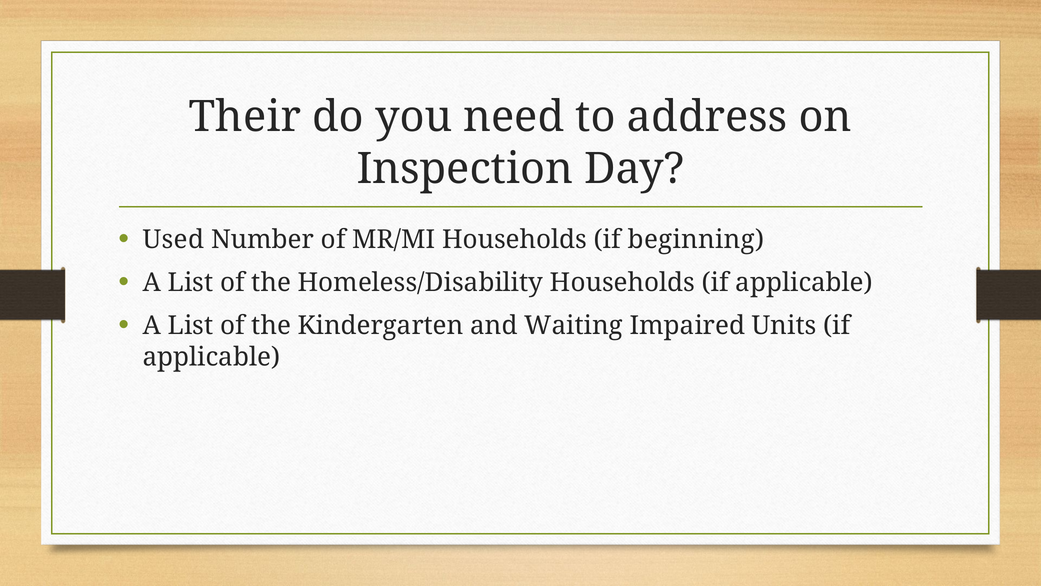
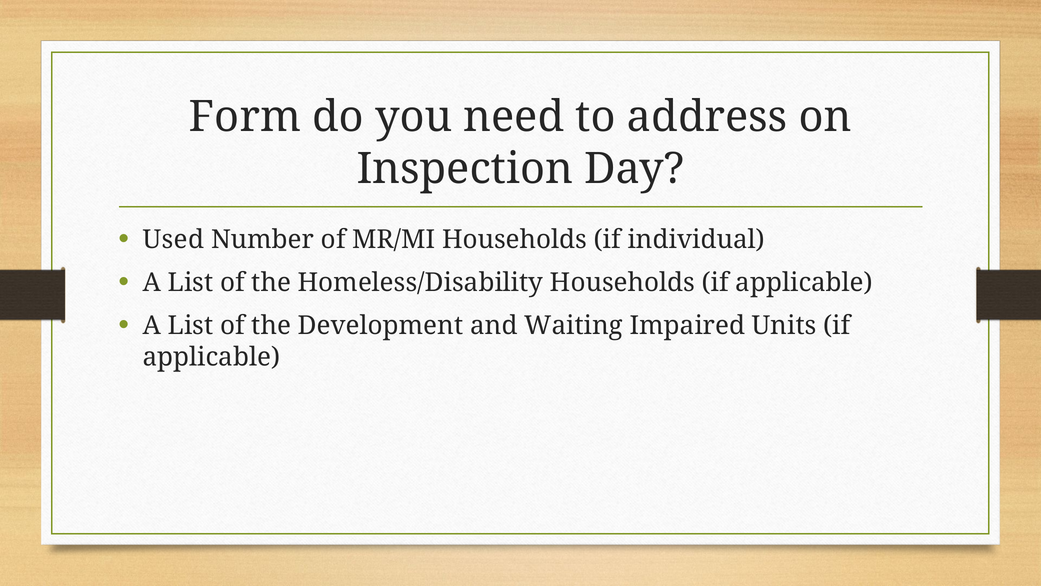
Their: Their -> Form
beginning: beginning -> individual
Kindergarten: Kindergarten -> Development
